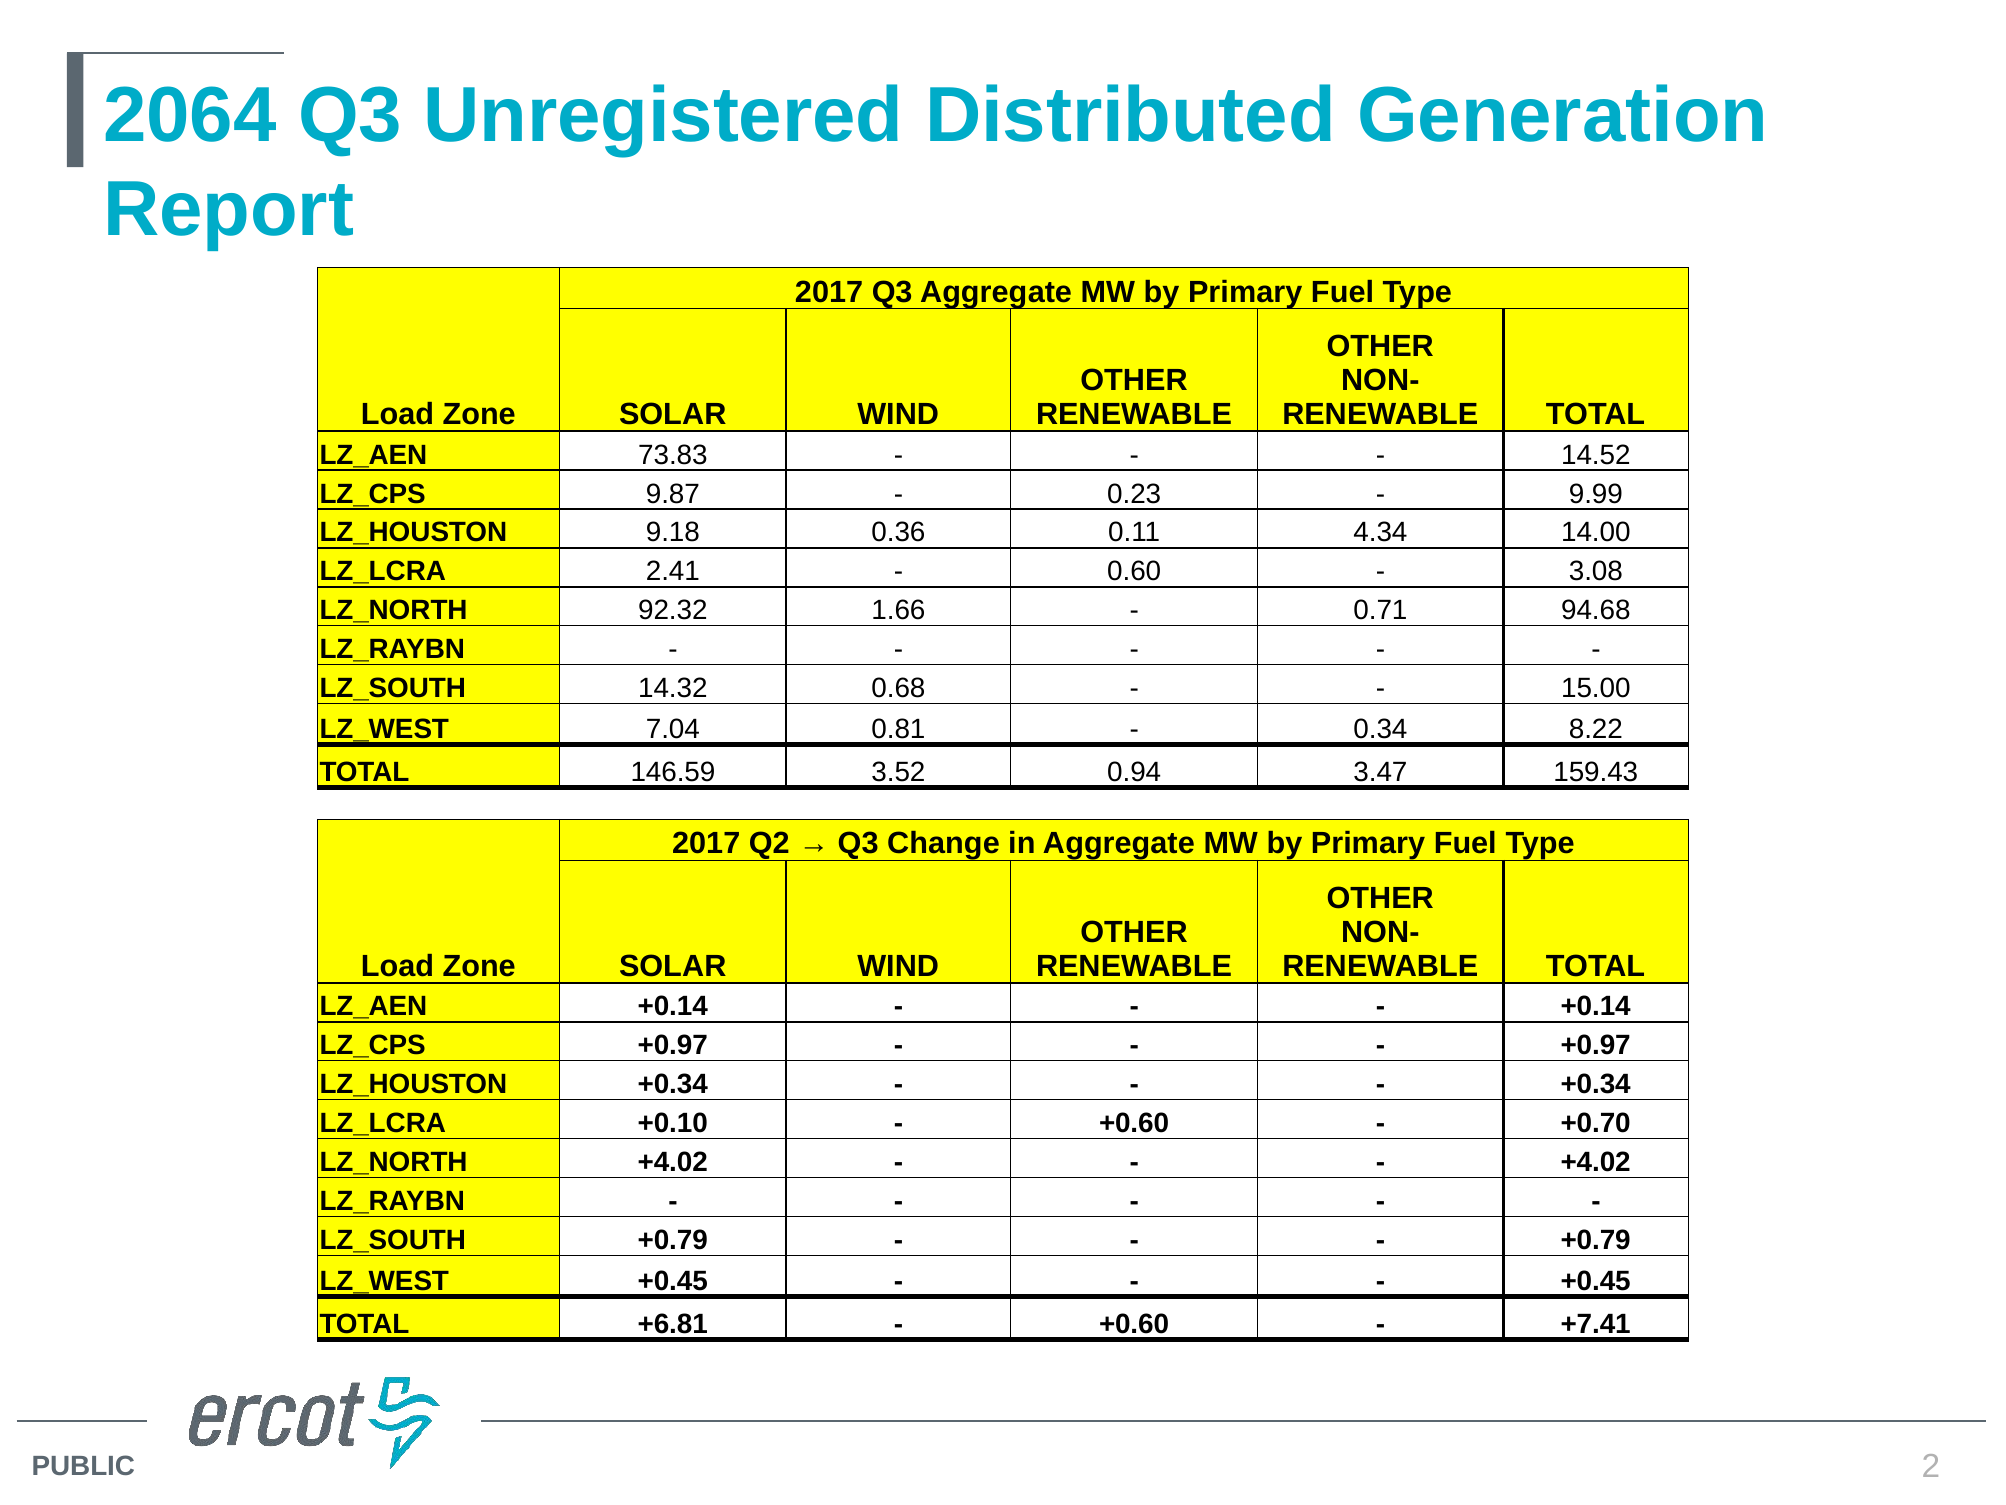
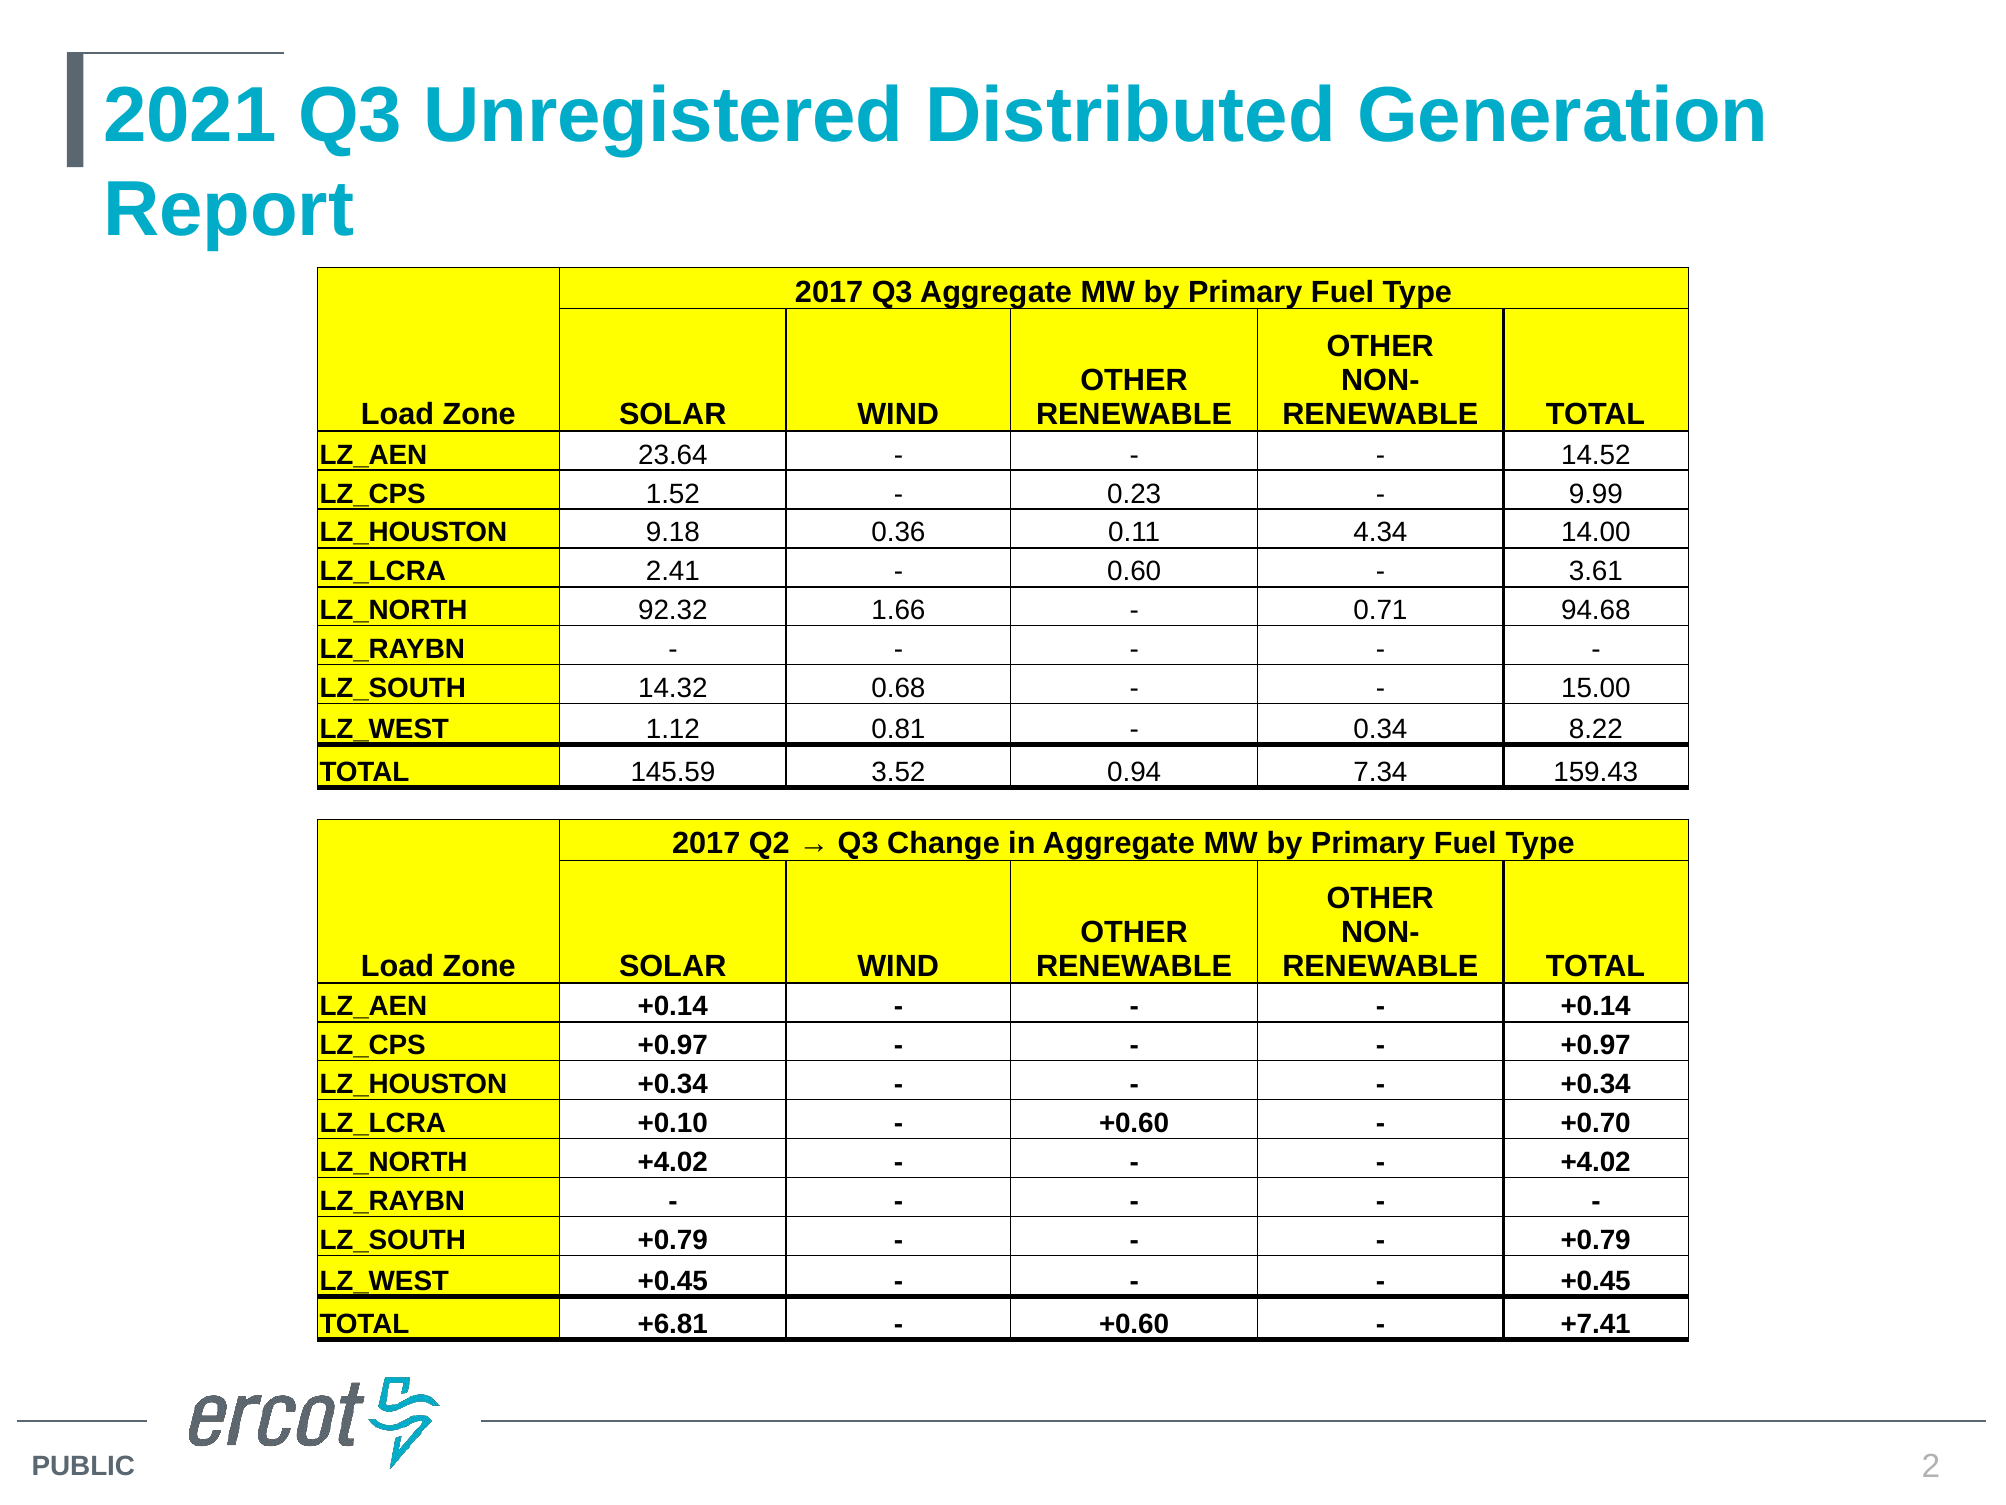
2064: 2064 -> 2021
73.83: 73.83 -> 23.64
9.87: 9.87 -> 1.52
3.08: 3.08 -> 3.61
7.04: 7.04 -> 1.12
146.59: 146.59 -> 145.59
3.47: 3.47 -> 7.34
